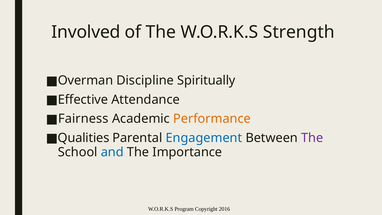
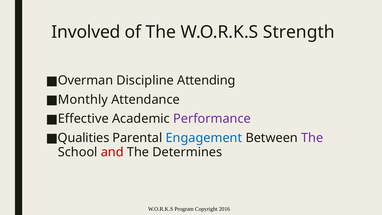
Spiritually: Spiritually -> Attending
Effective: Effective -> Monthly
Fairness: Fairness -> Effective
Performance colour: orange -> purple
and colour: blue -> red
Importance: Importance -> Determines
